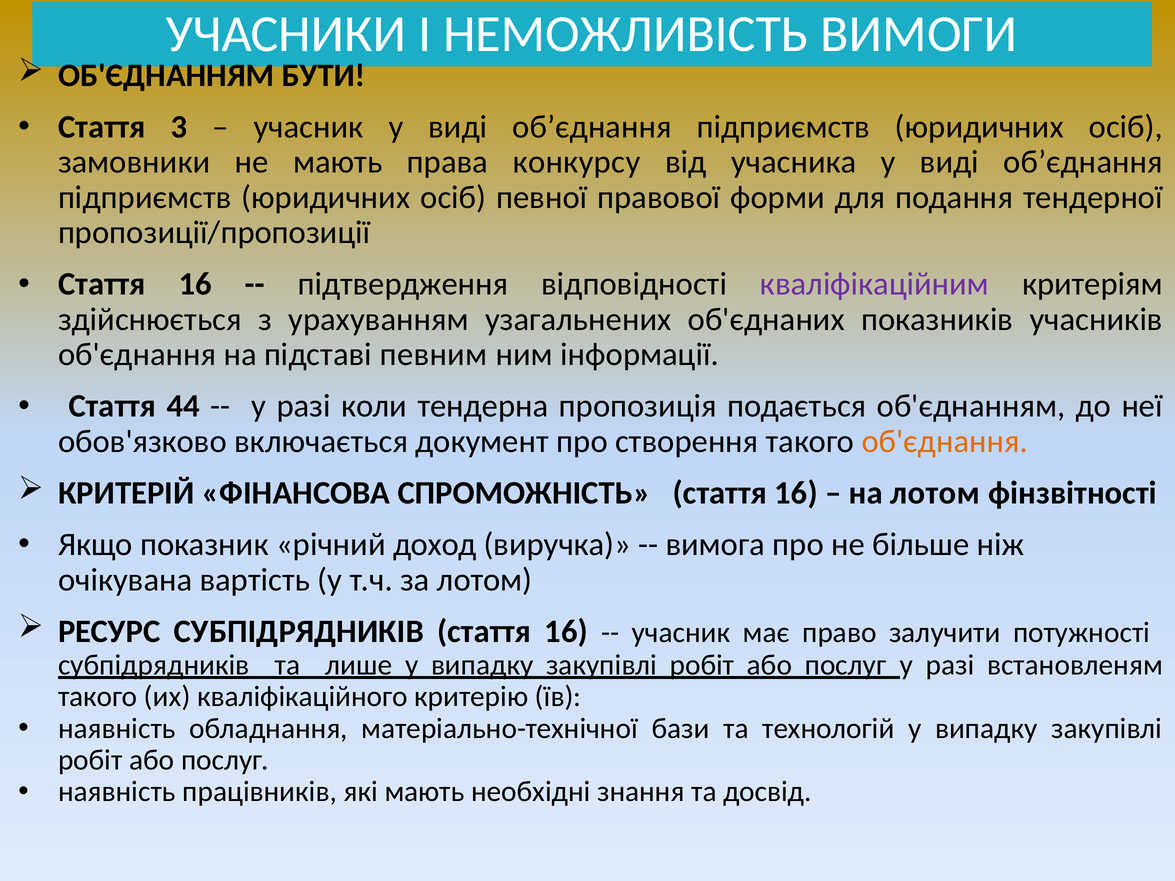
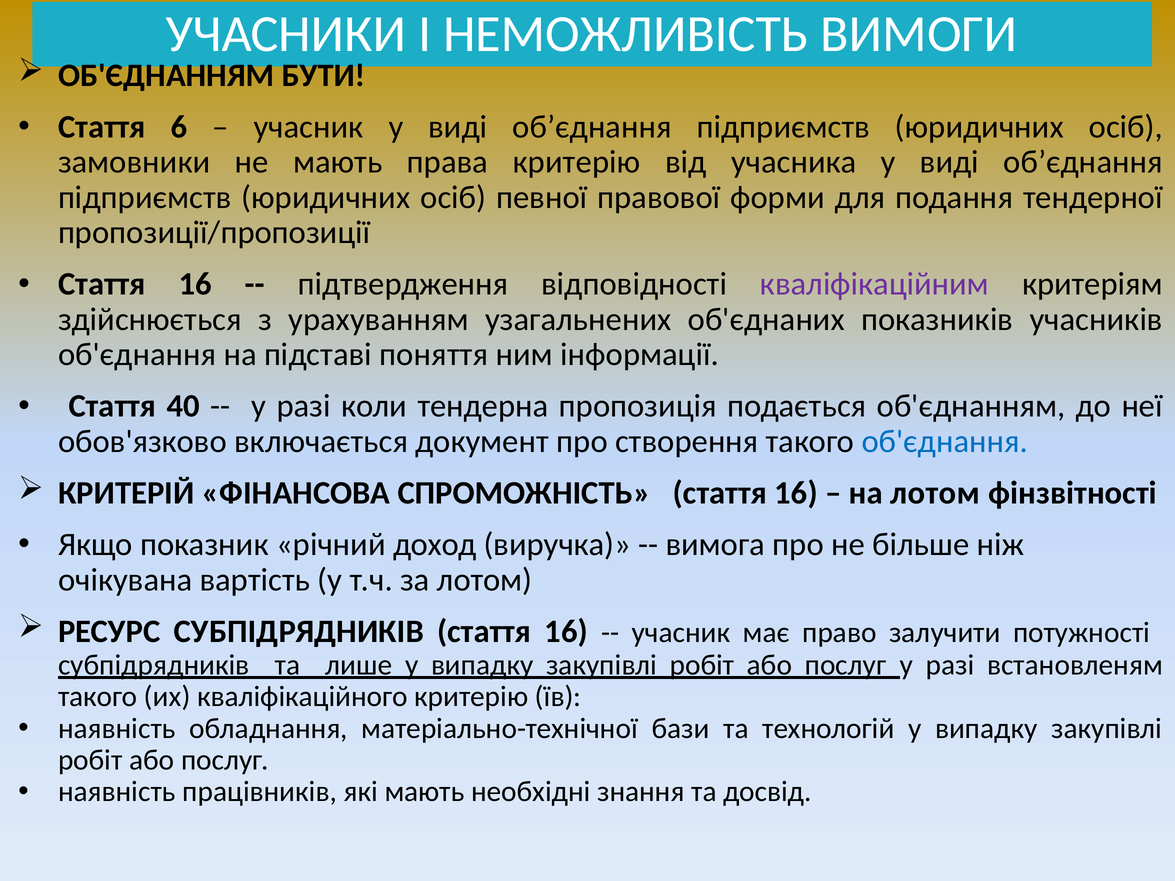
3: 3 -> 6
права конкурсу: конкурсу -> критерію
певним: певним -> поняття
44: 44 -> 40
об'єднання at (945, 442) colour: orange -> blue
